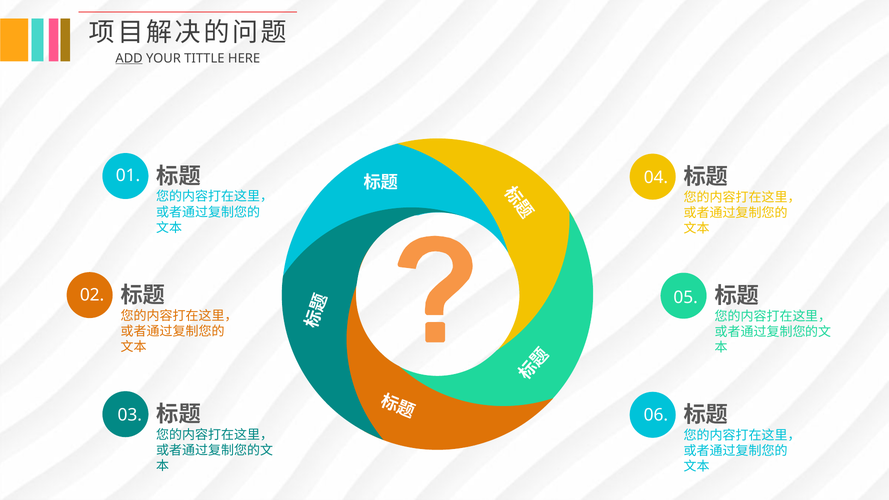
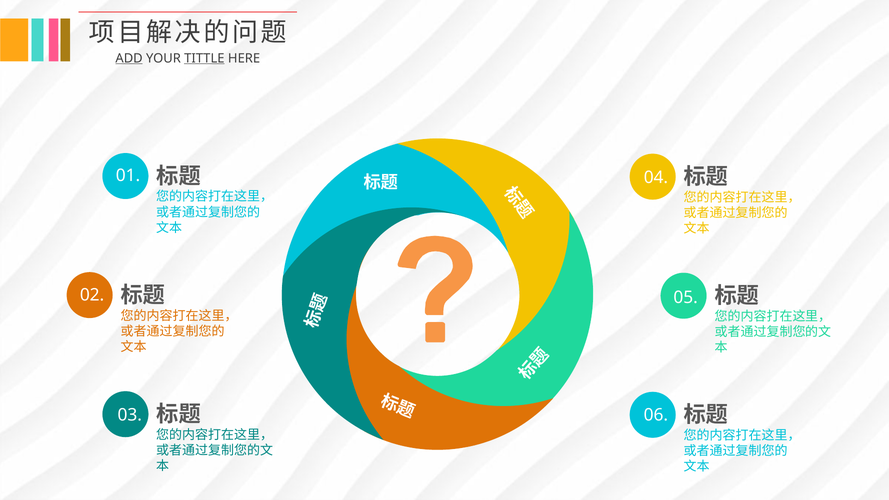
TITTLE underline: none -> present
